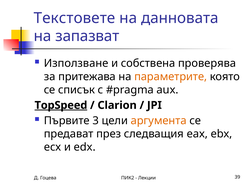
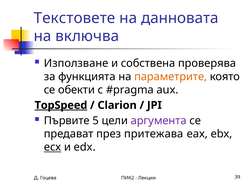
запазват: запазват -> включва
притежава: притежава -> функцията
списък: списък -> обекти
3: 3 -> 5
аргумента colour: orange -> purple
следващия: следващия -> притежава
ecx underline: none -> present
